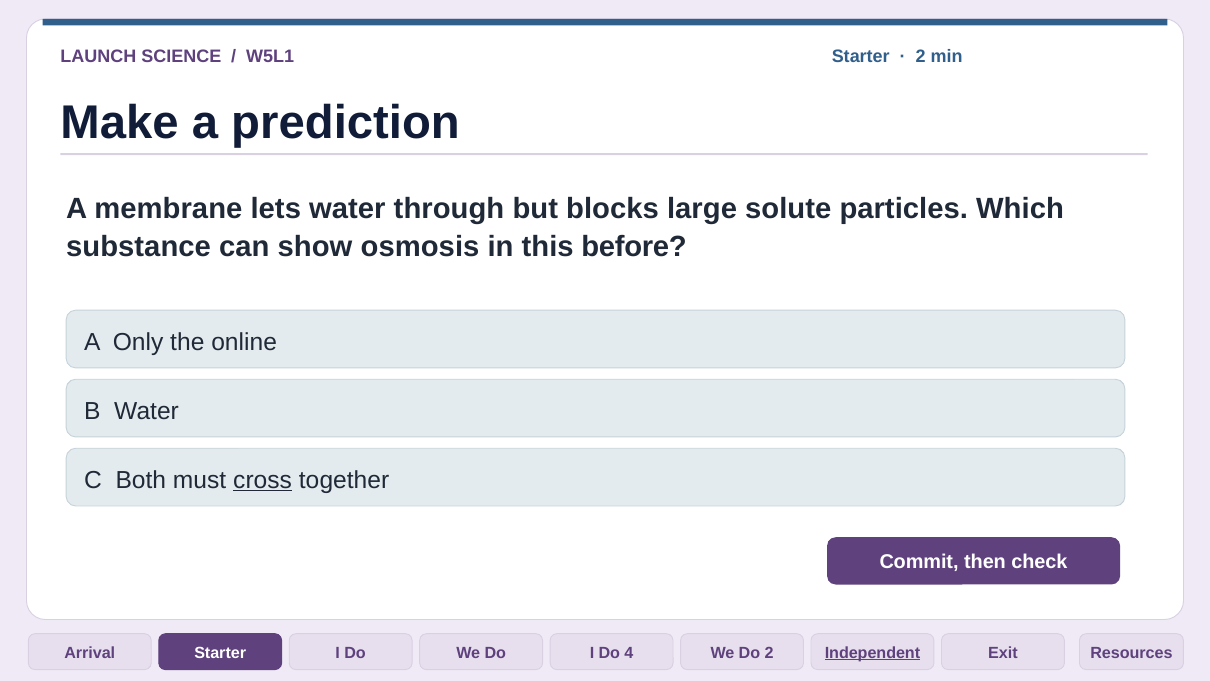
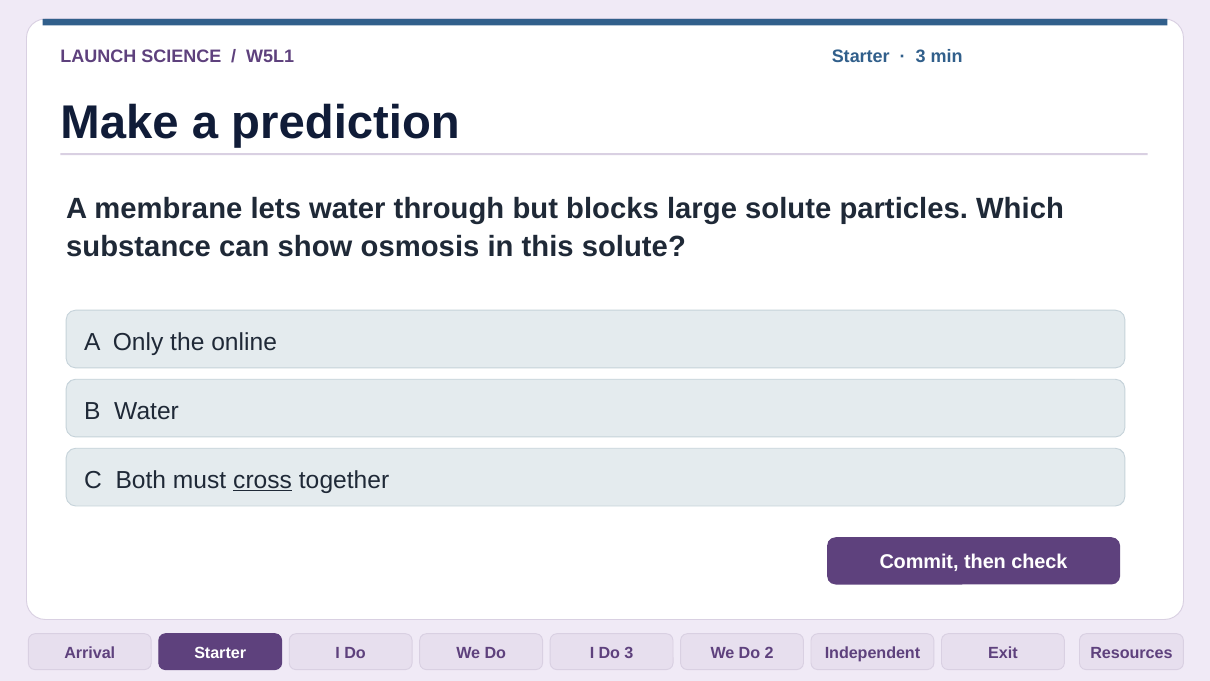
2 at (921, 57): 2 -> 3
this before: before -> solute
Do 4: 4 -> 3
Independent underline: present -> none
